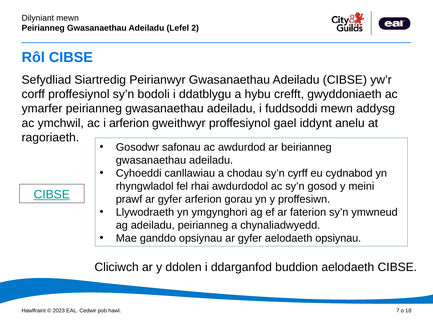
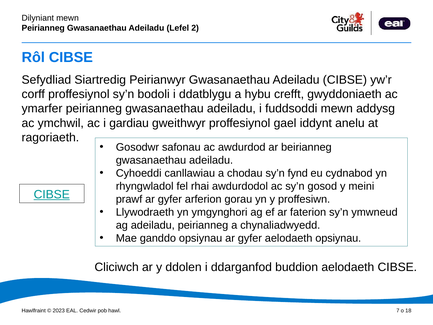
i arferion: arferion -> gardiau
cyrff: cyrff -> fynd
